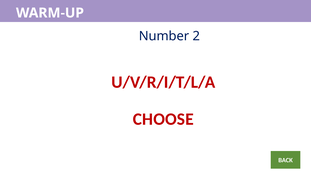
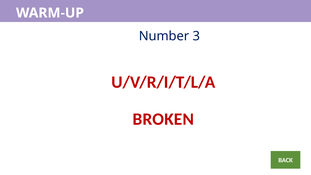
2: 2 -> 3
CHOOSE: CHOOSE -> BROKEN
